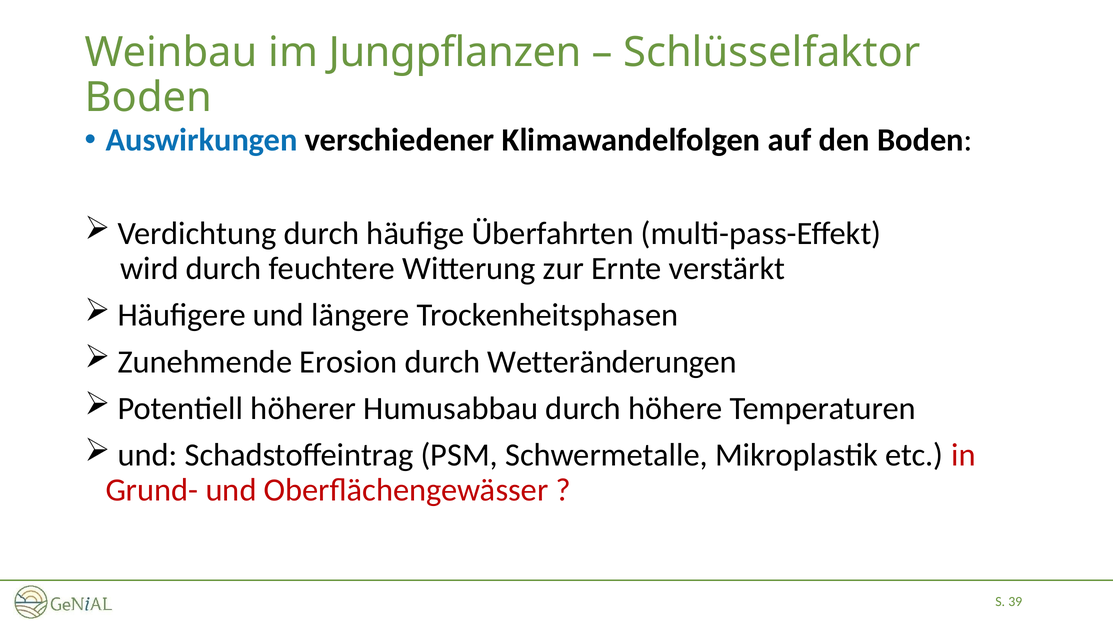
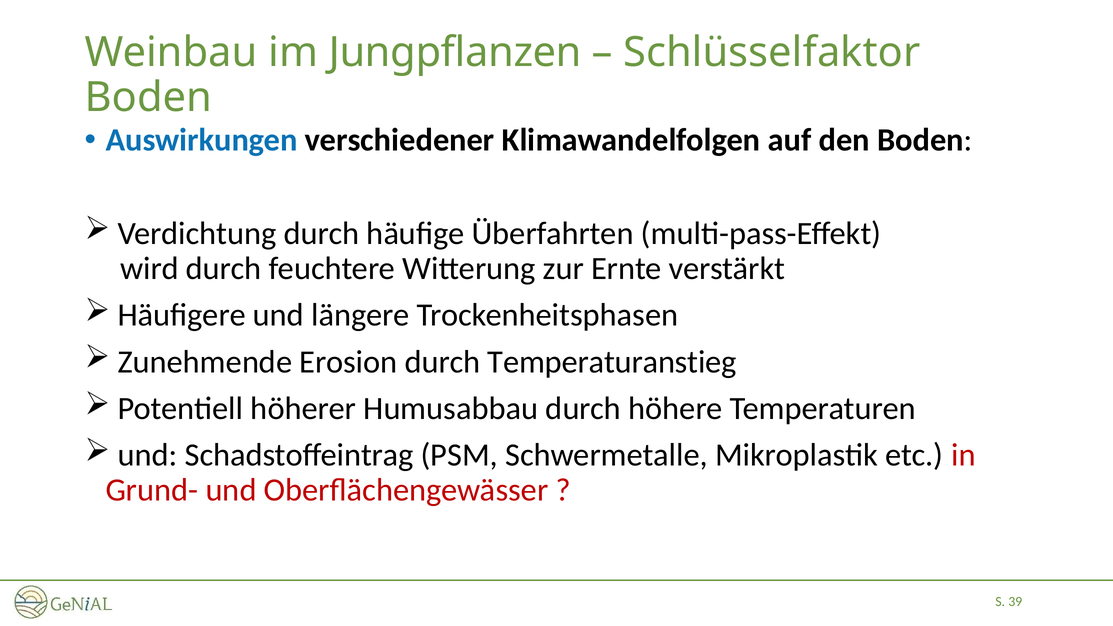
Wetteränderungen: Wetteränderungen -> Temperaturanstieg
